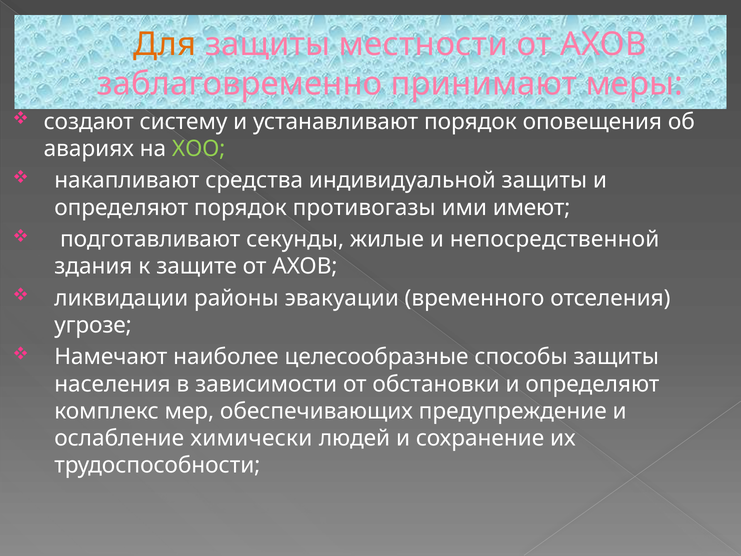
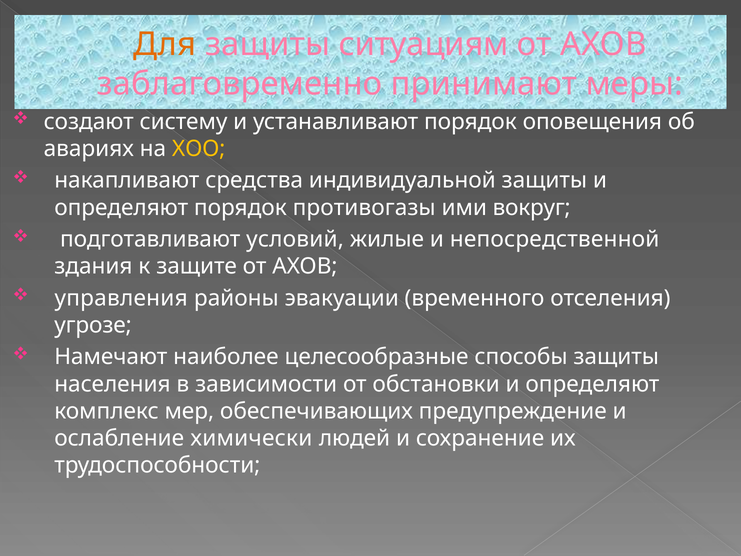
местности: местности -> ситуациям
ХОО colour: light green -> yellow
имеют: имеют -> вокруг
секунды: секунды -> условий
ликвидации: ликвидации -> управления
